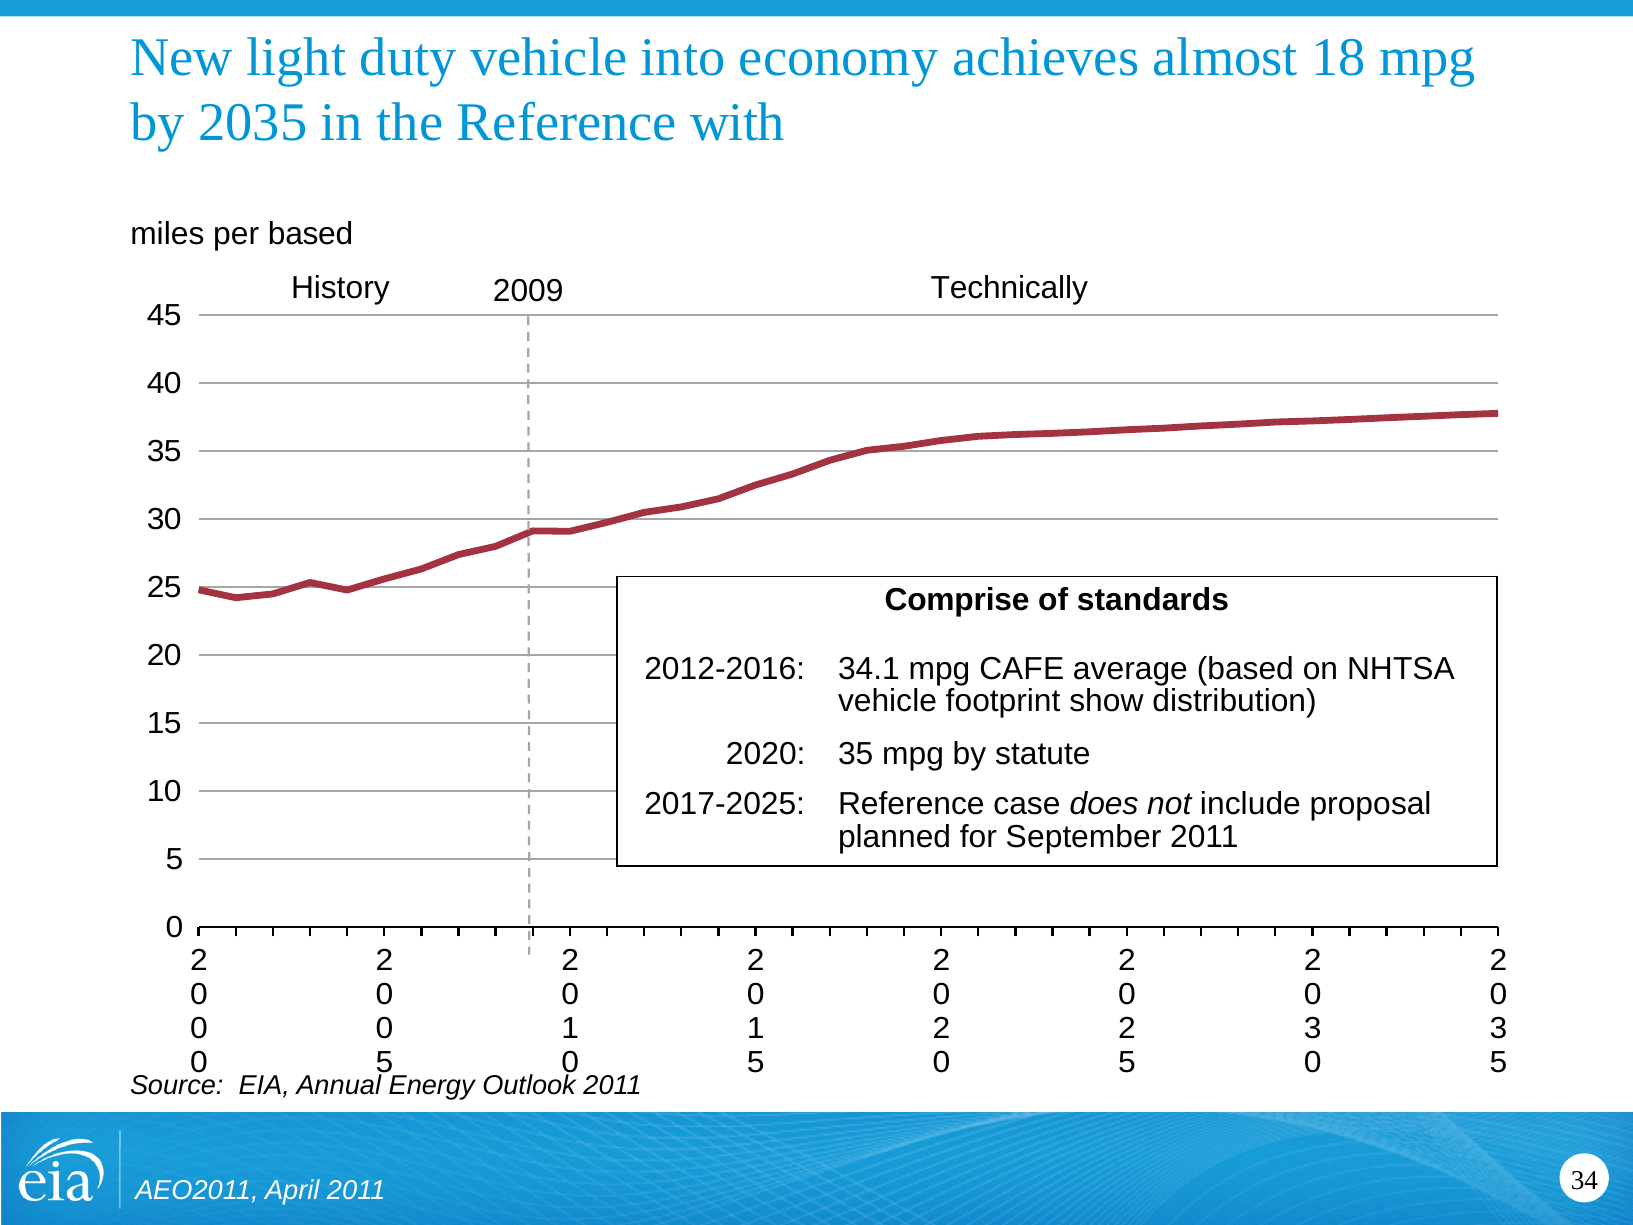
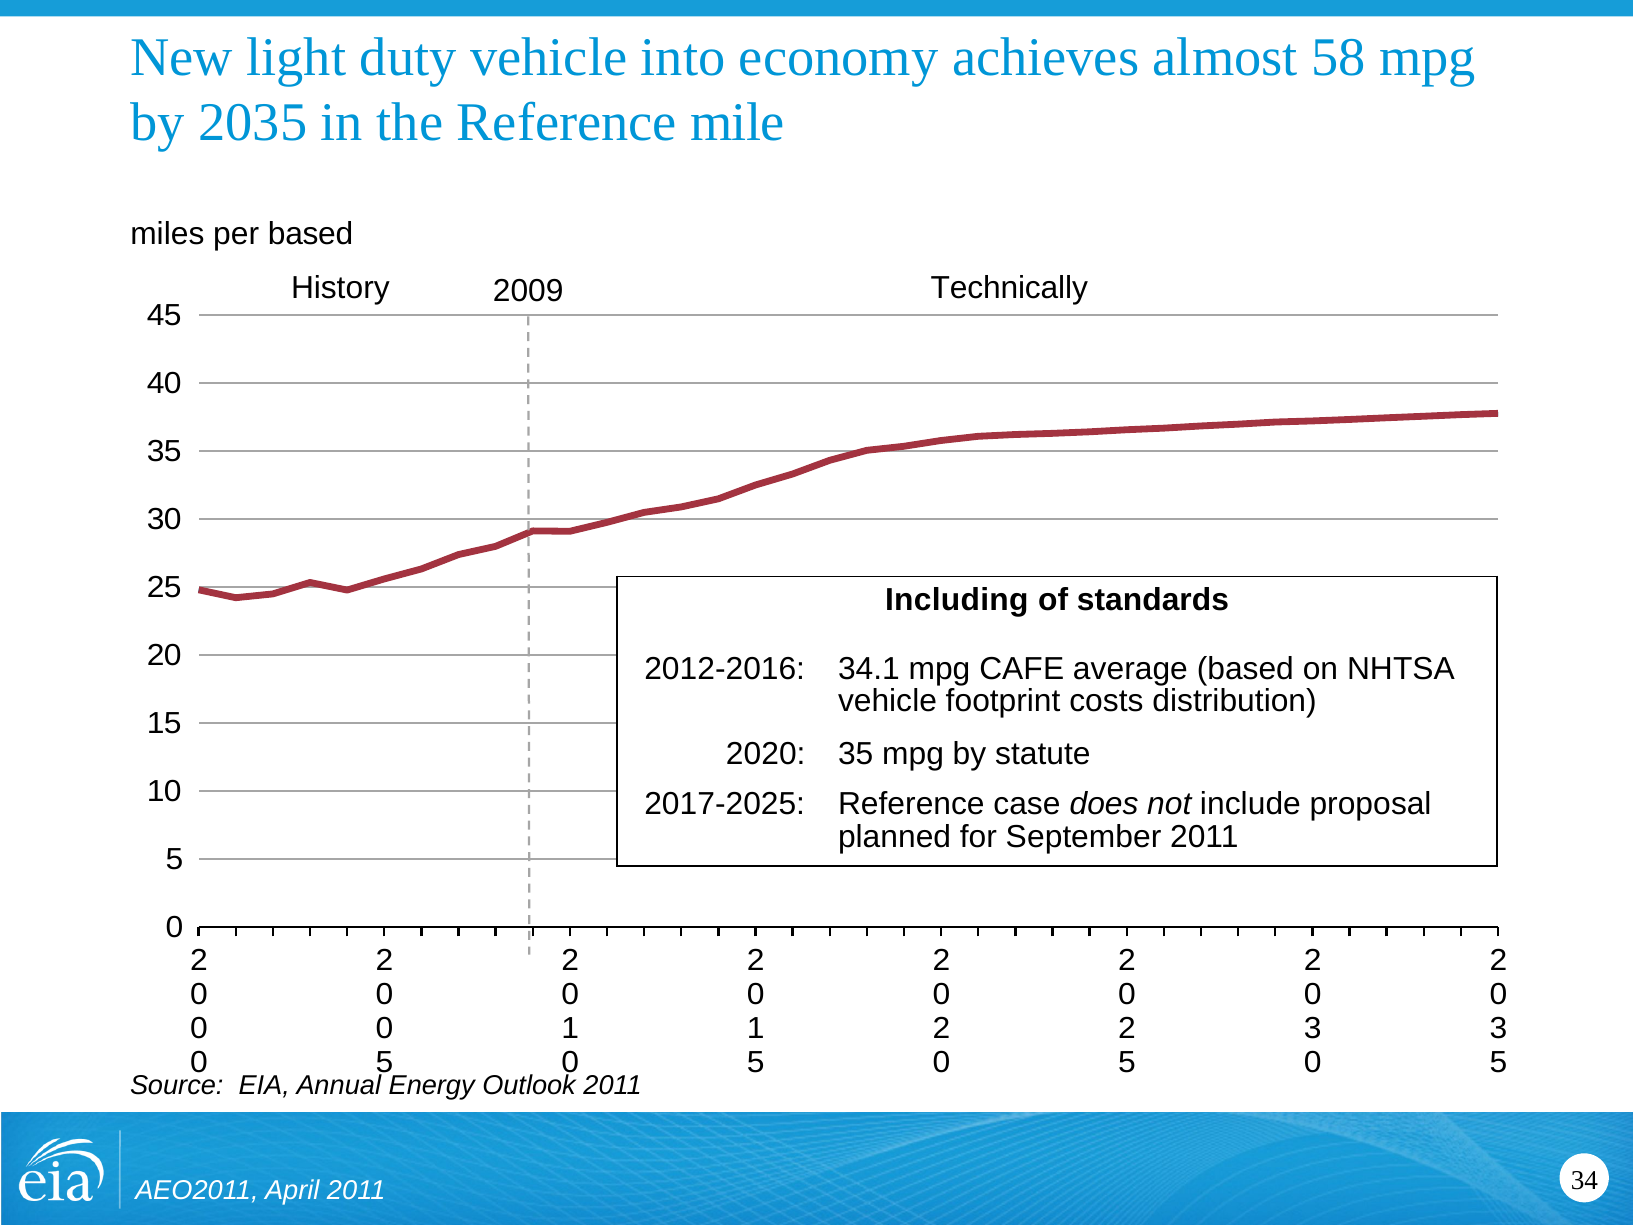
18: 18 -> 58
with: with -> mile
Comprise: Comprise -> Including
show: show -> costs
